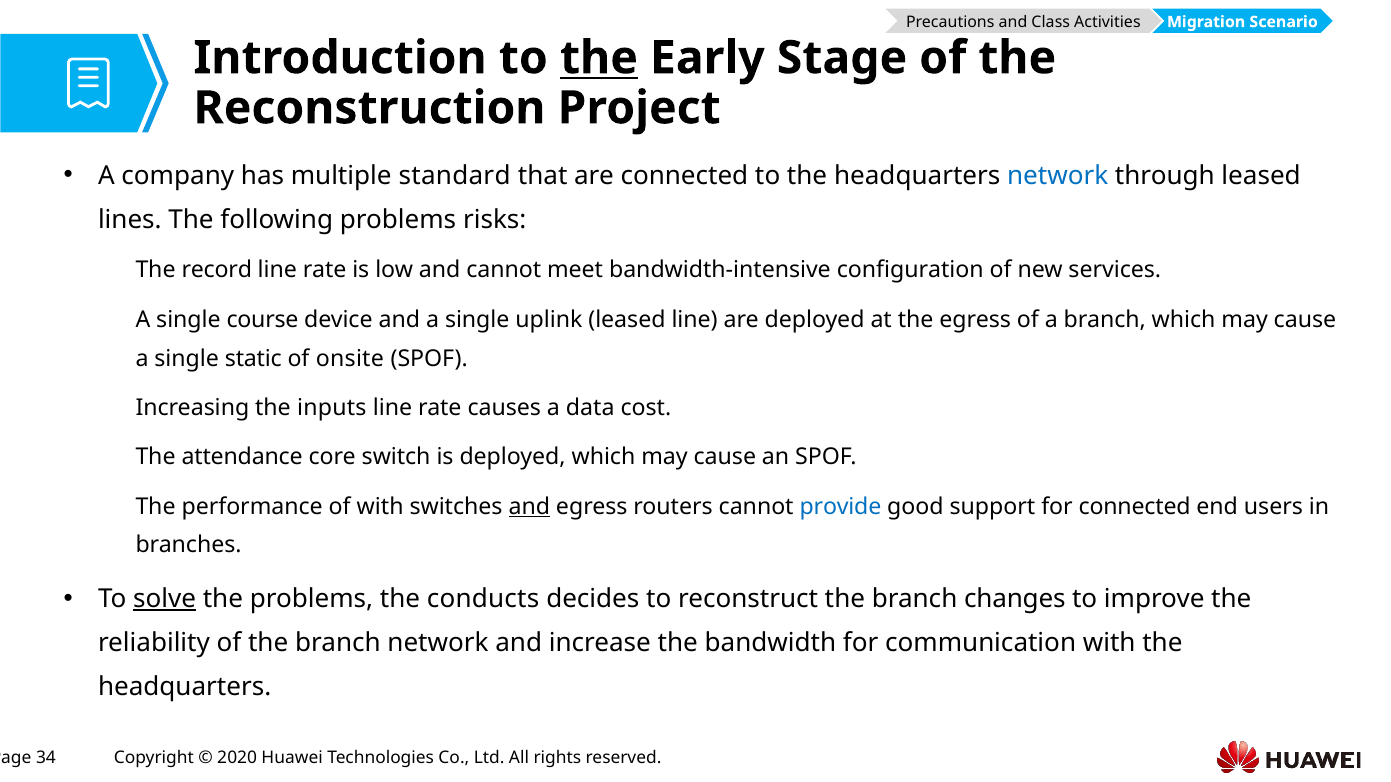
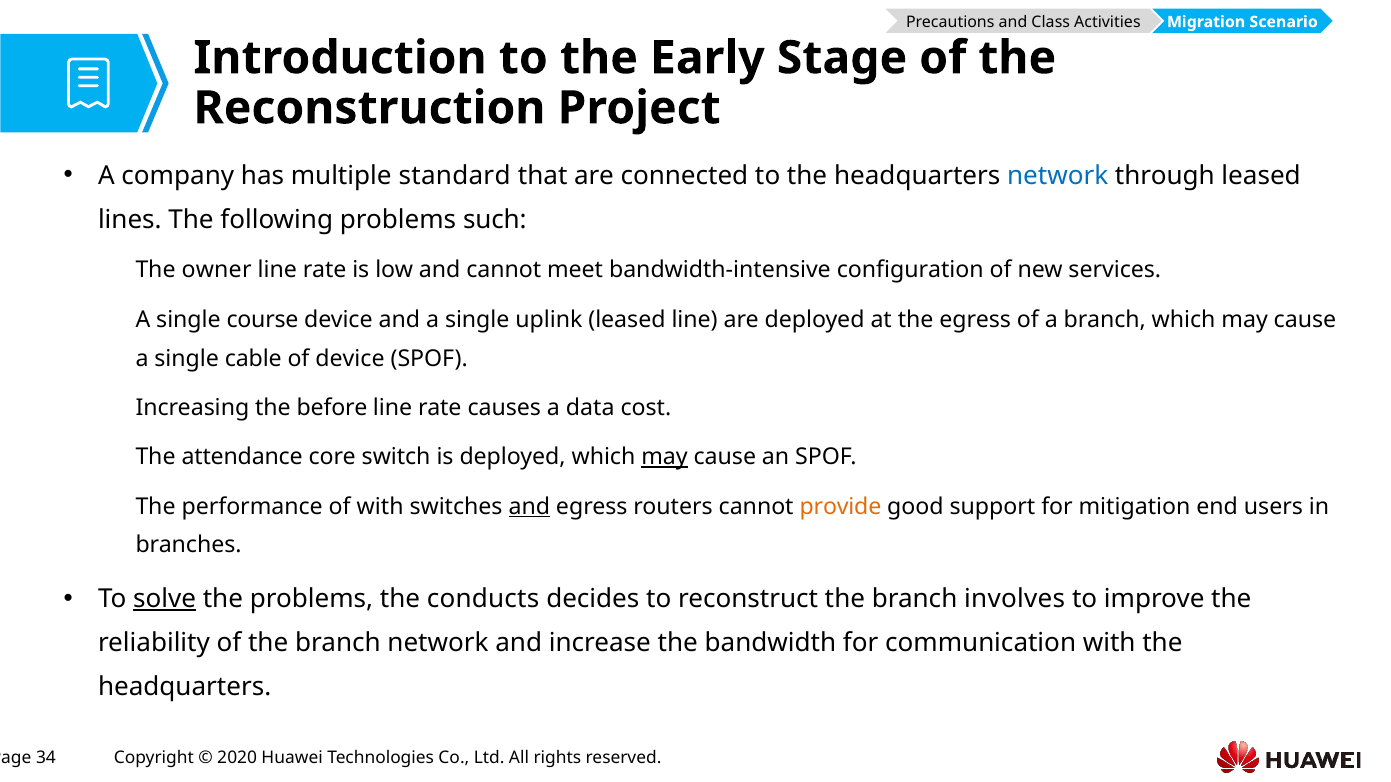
the at (599, 58) underline: present -> none
risks: risks -> such
record: record -> owner
static: static -> cable
of onsite: onsite -> device
inputs: inputs -> before
may at (665, 457) underline: none -> present
provide colour: blue -> orange
for connected: connected -> mitigation
changes: changes -> involves
